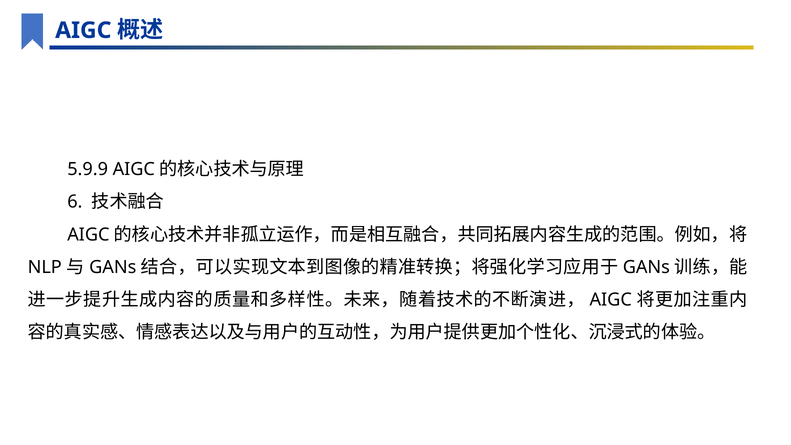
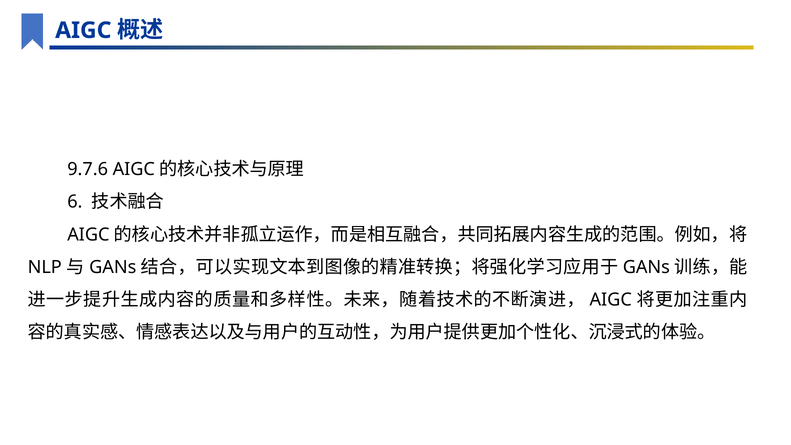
5.9.9: 5.9.9 -> 9.7.6
